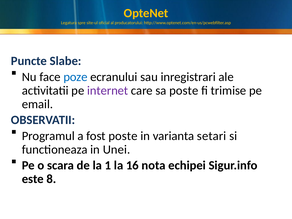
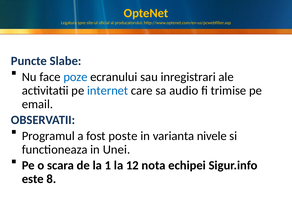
internet colour: purple -> blue
sa poste: poste -> audio
setari: setari -> nivele
16: 16 -> 12
